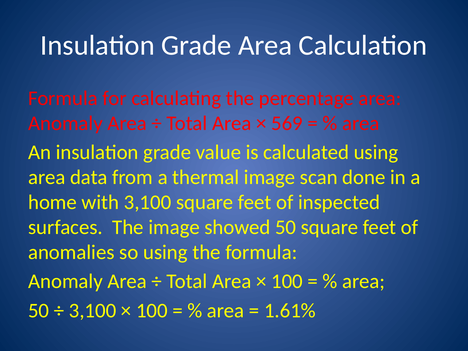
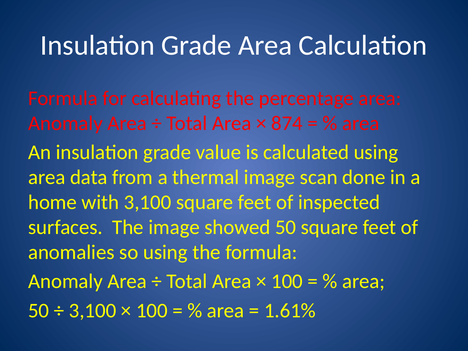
569: 569 -> 874
